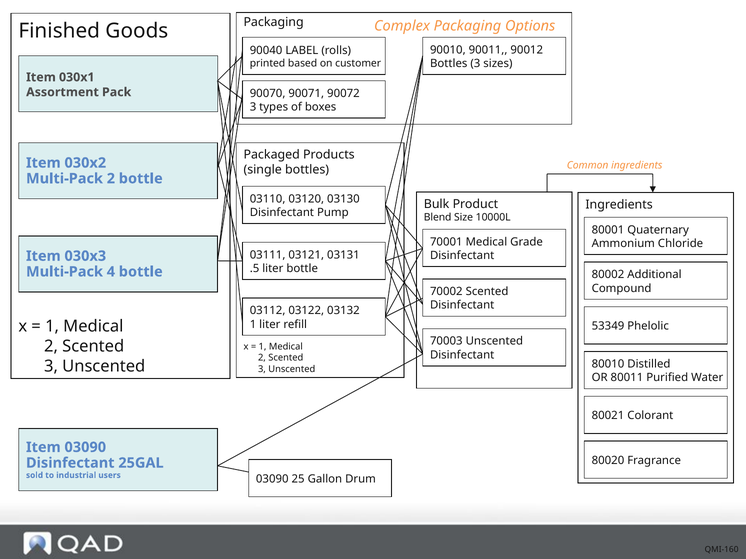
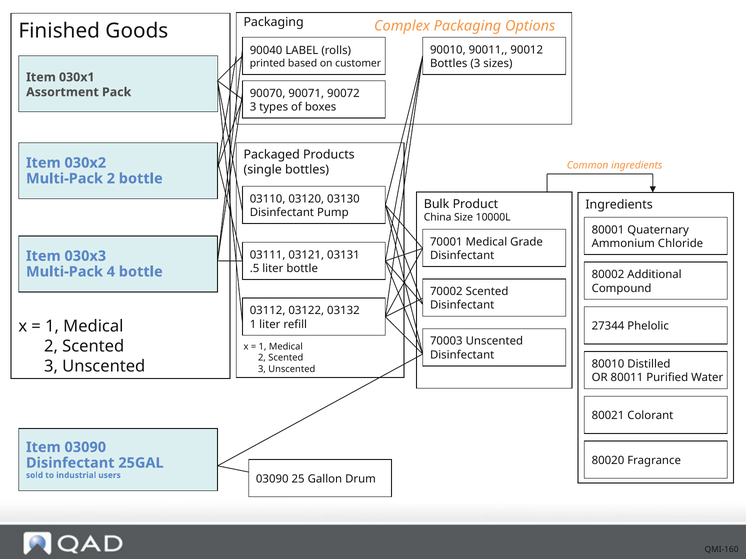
Blend: Blend -> China
53349: 53349 -> 27344
